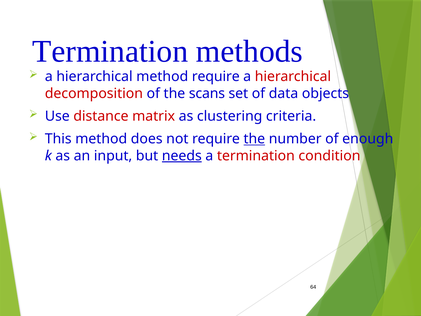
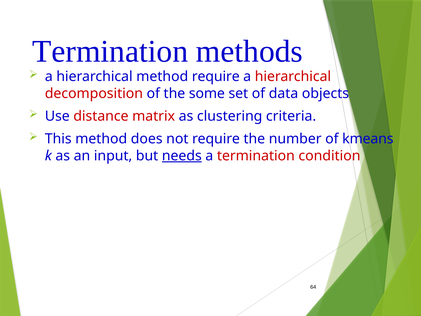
scans: scans -> some
the at (254, 139) underline: present -> none
enough: enough -> kmeans
